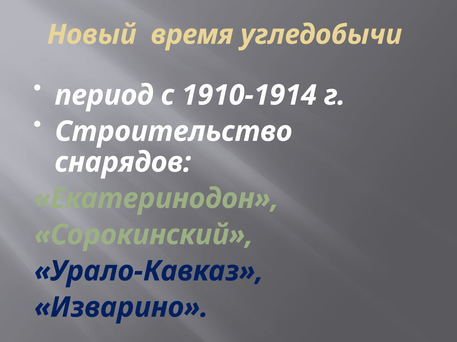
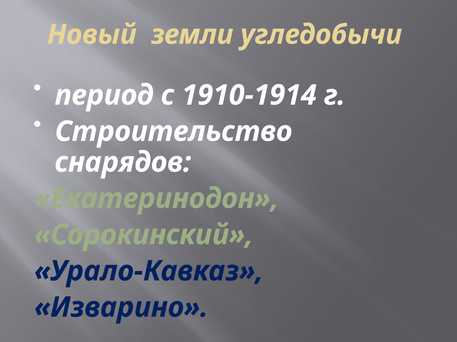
время: время -> земли
